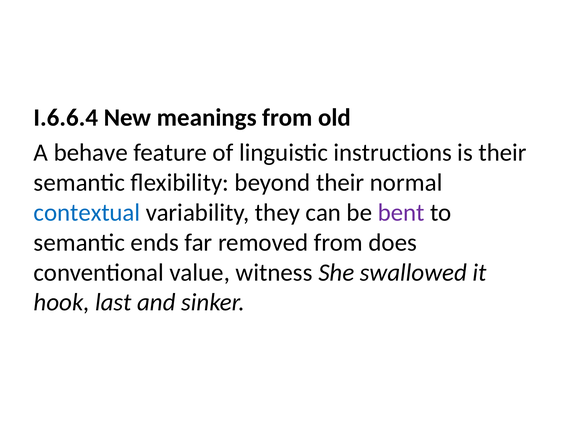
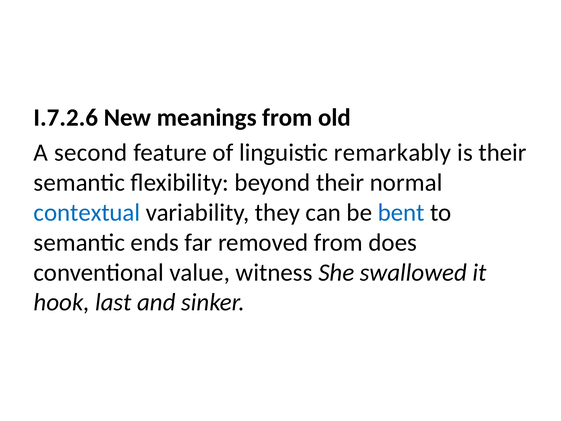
I.6.6.4: I.6.6.4 -> I.7.2.6
behave: behave -> second
instructions: instructions -> remarkably
bent colour: purple -> blue
